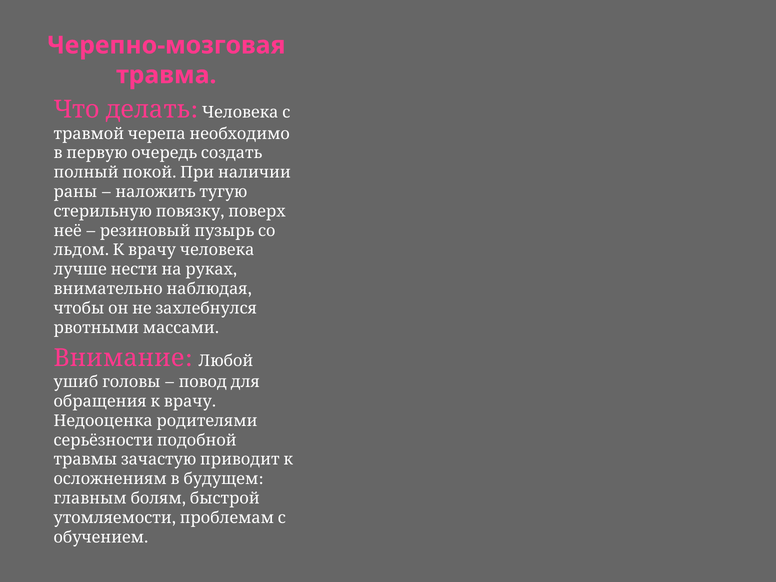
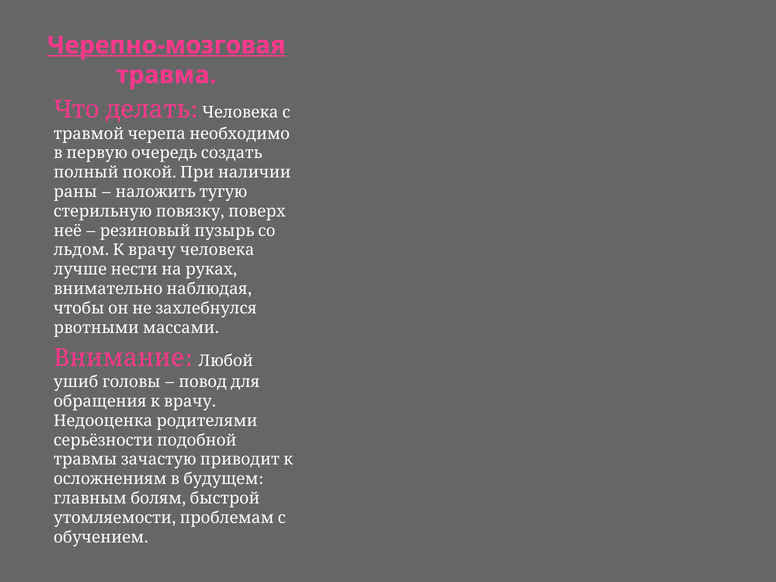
Черепно-мозговая underline: none -> present
